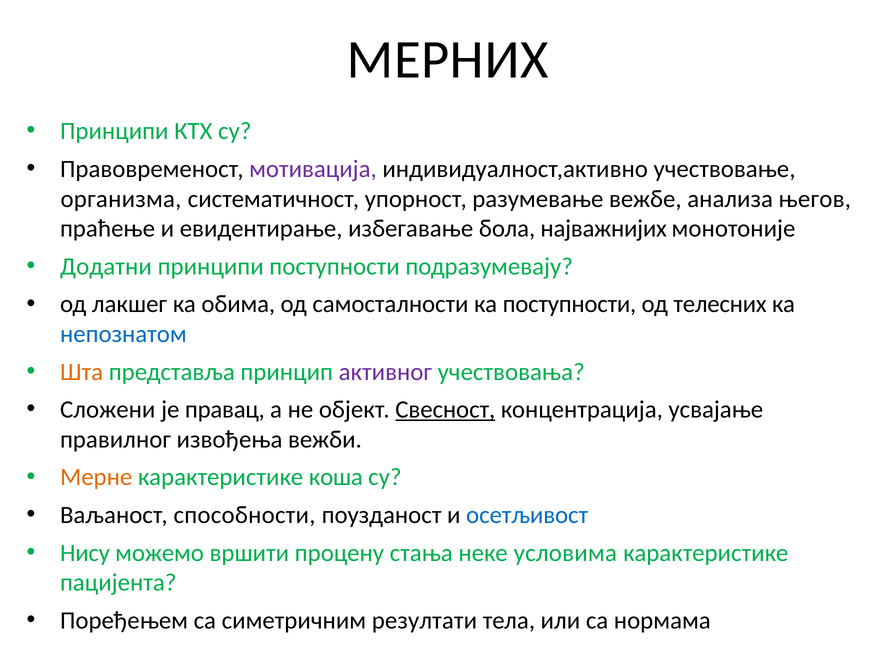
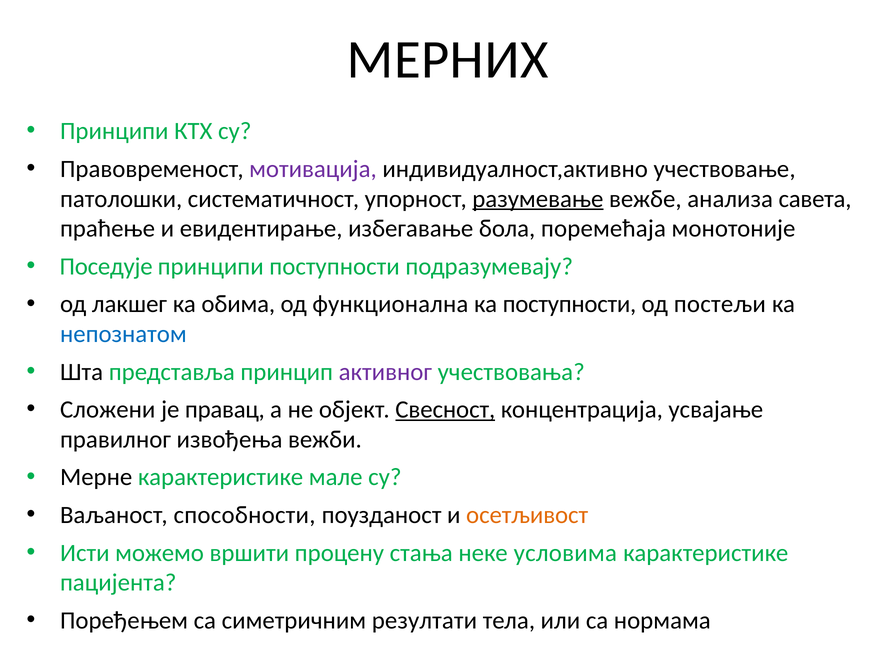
организма: организма -> патолошки
разумевање underline: none -> present
његов: његов -> савета
најважнијих: најважнијих -> поремећаја
Додатни: Додатни -> Поседује
самосталности: самосталности -> функционална
телесних: телесних -> постељи
Шта colour: orange -> black
Мерне colour: orange -> black
коша: коша -> мале
осетљивост colour: blue -> orange
Нису: Нису -> Исти
